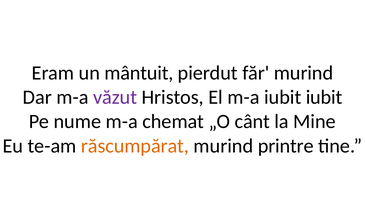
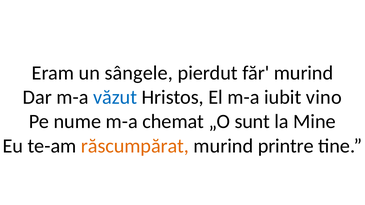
mântuit: mântuit -> sângele
văzut colour: purple -> blue
iubit iubit: iubit -> vino
cânt: cânt -> sunt
